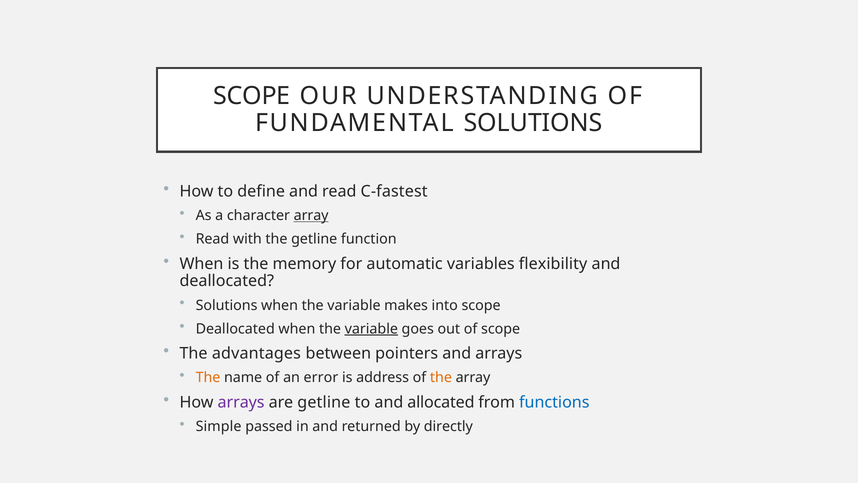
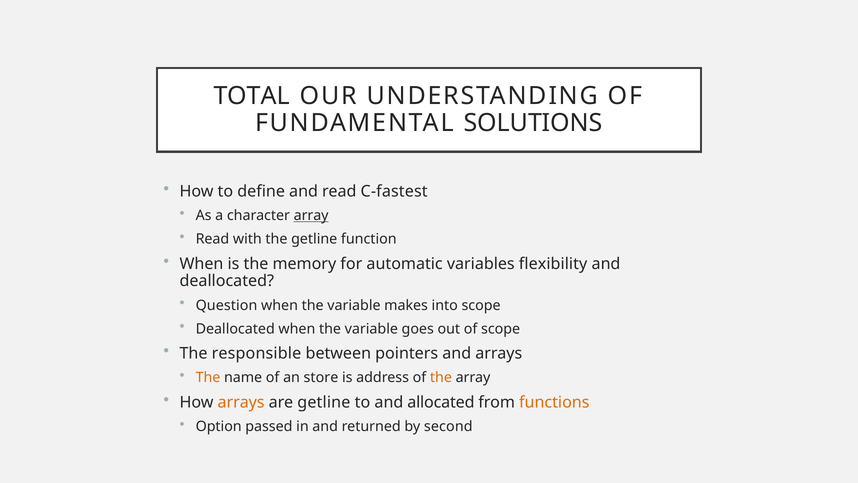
SCOPE at (252, 96): SCOPE -> TOTAL
Solutions at (227, 305): Solutions -> Question
variable at (371, 329) underline: present -> none
advantages: advantages -> responsible
error: error -> store
arrays at (241, 402) colour: purple -> orange
functions colour: blue -> orange
Simple: Simple -> Option
directly: directly -> second
